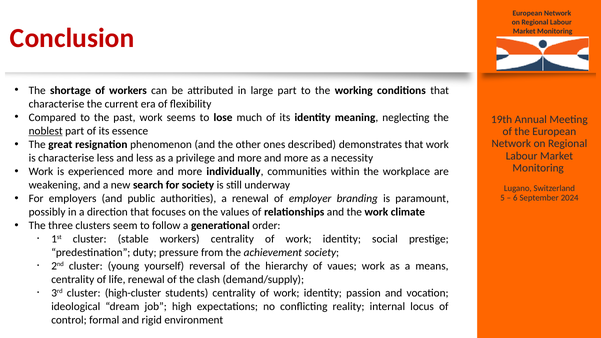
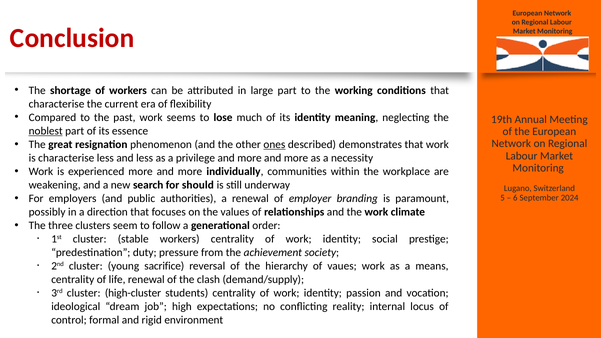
ones underline: none -> present
for society: society -> should
yourself: yourself -> sacrifice
